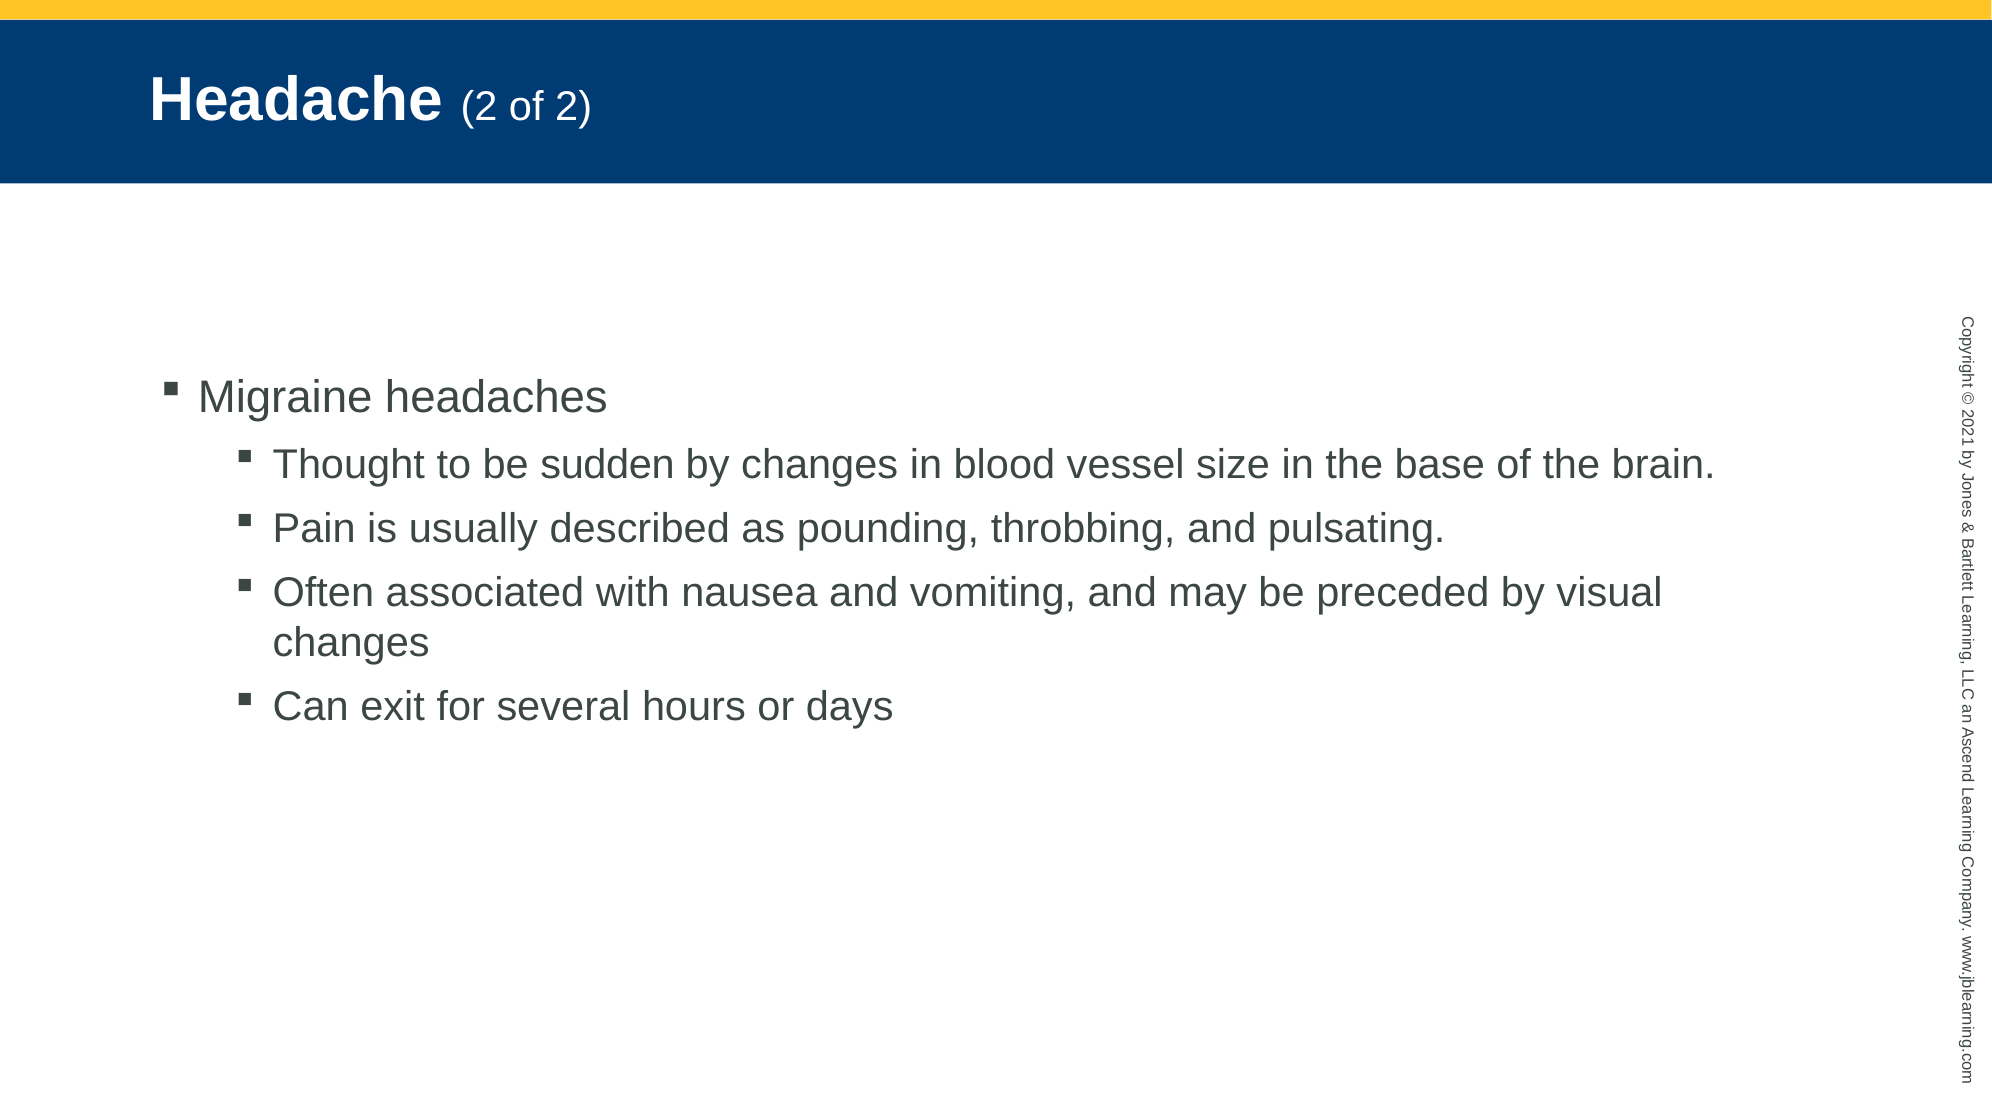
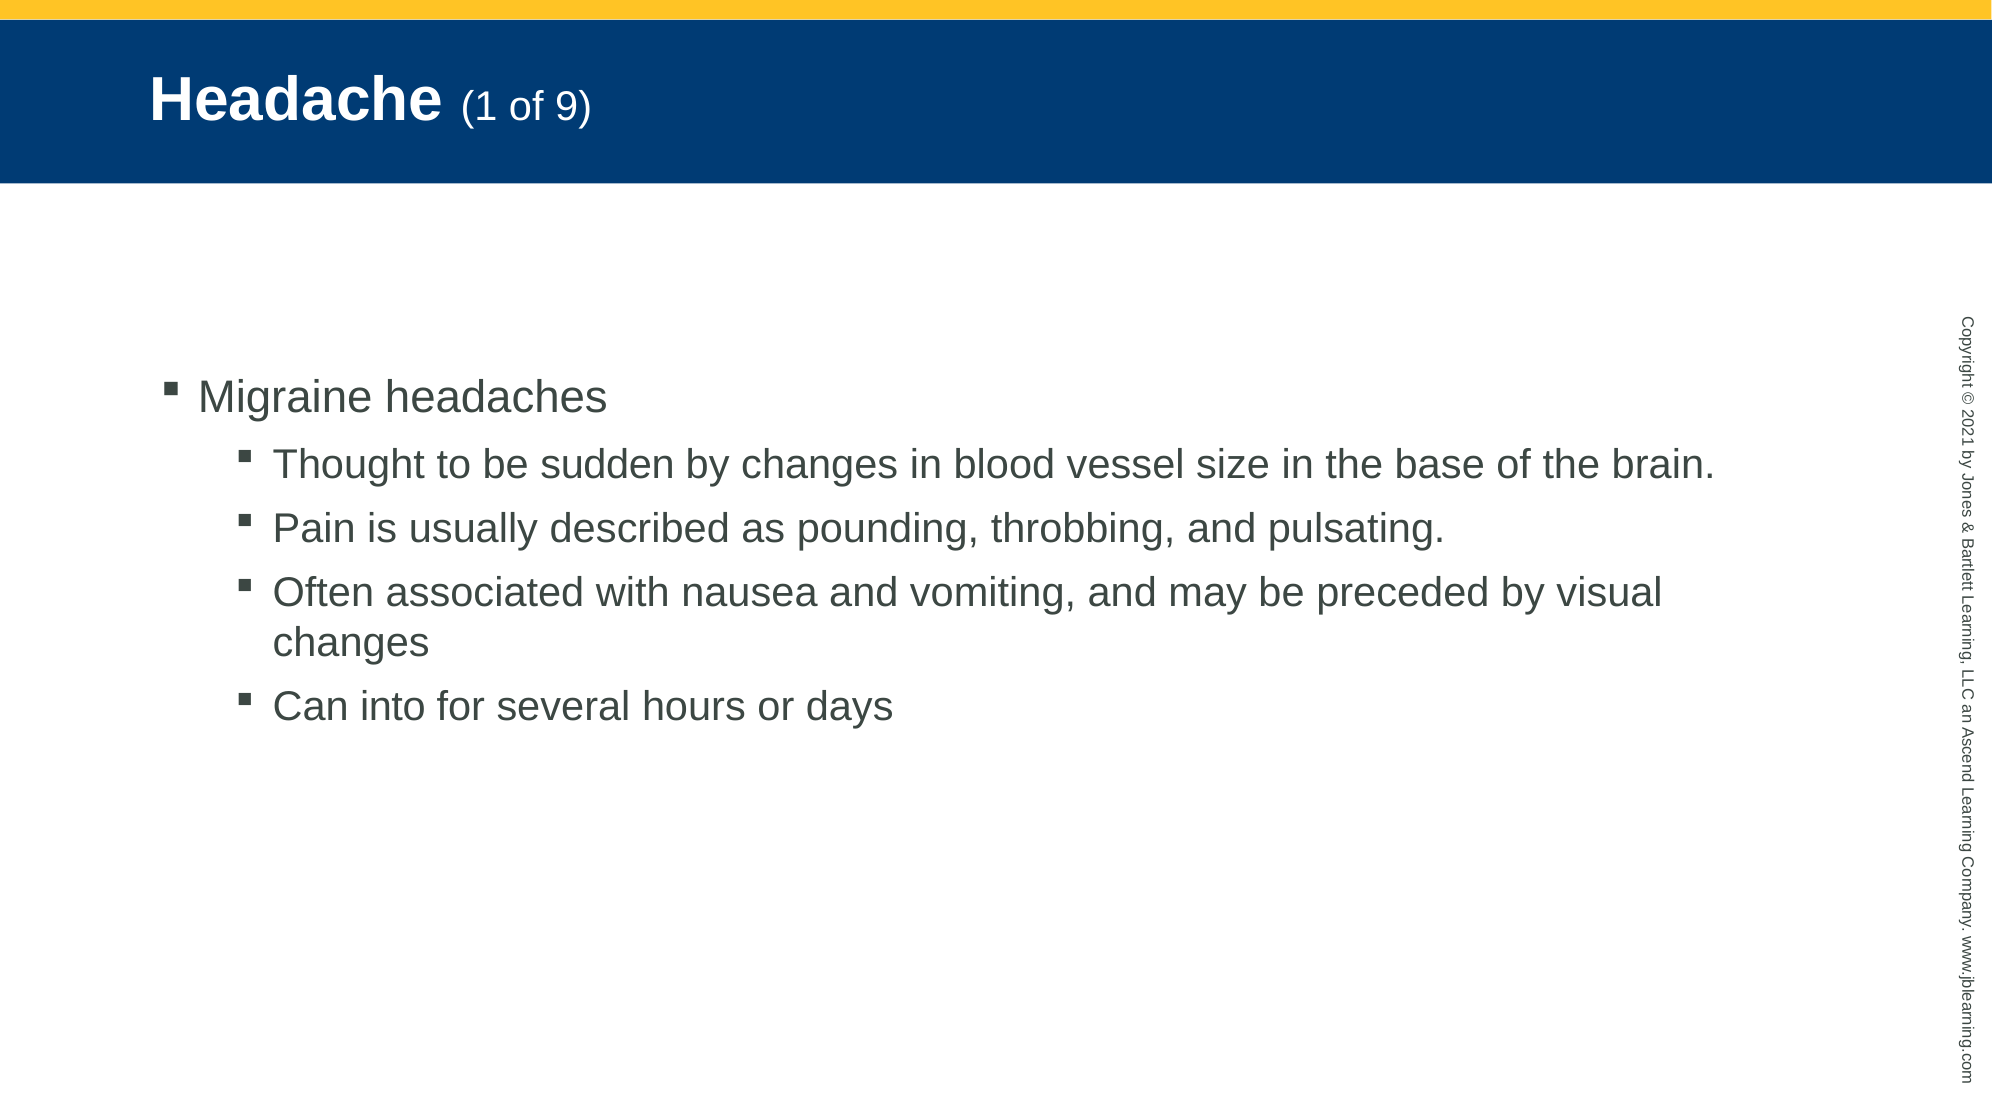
Headache 2: 2 -> 1
of 2: 2 -> 9
exit: exit -> into
